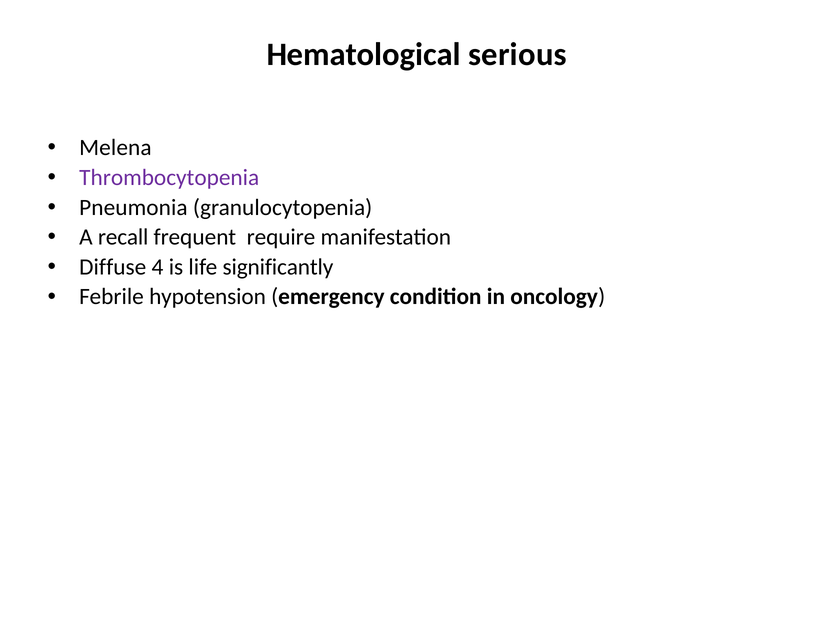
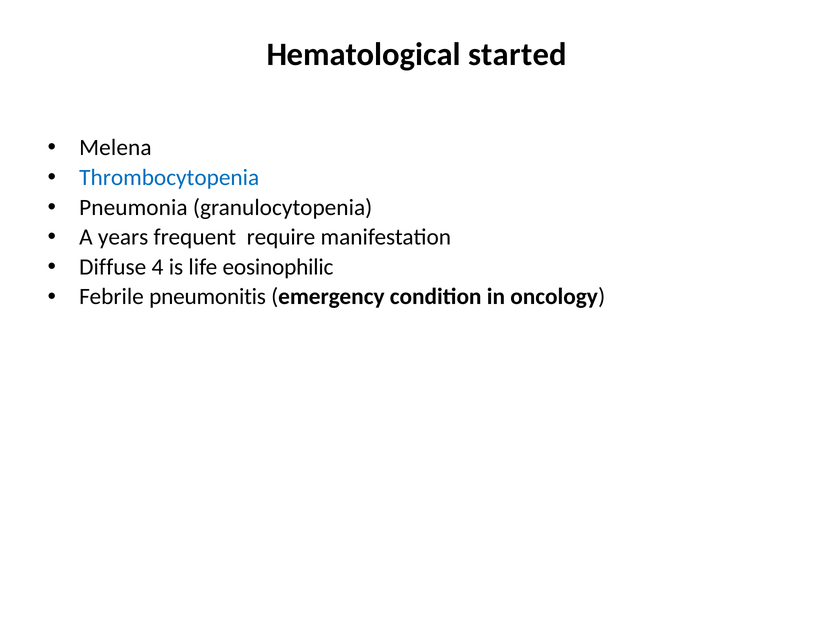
serious: serious -> started
Thrombocytopenia colour: purple -> blue
recall: recall -> years
significantly: significantly -> eosinophilic
hypotension: hypotension -> pneumonitis
